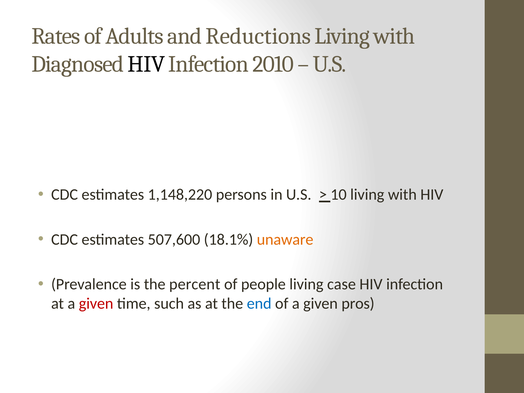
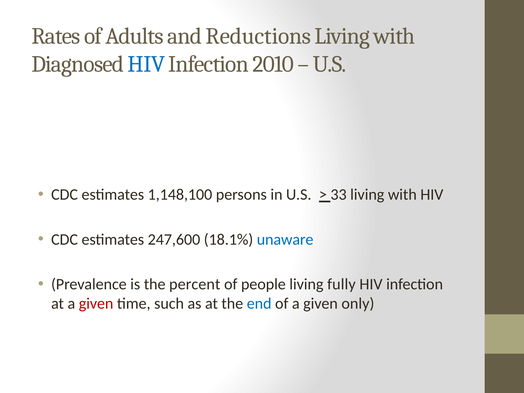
HIV at (146, 64) colour: black -> blue
1,148,220: 1,148,220 -> 1,148,100
10: 10 -> 33
507,600: 507,600 -> 247,600
unaware colour: orange -> blue
case: case -> fully
pros: pros -> only
